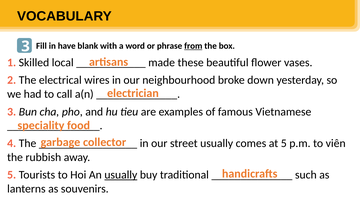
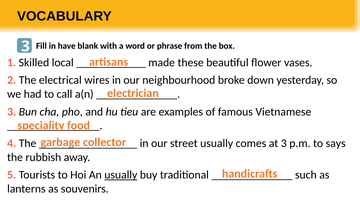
from underline: present -> none
at 5: 5 -> 3
viên: viên -> says
